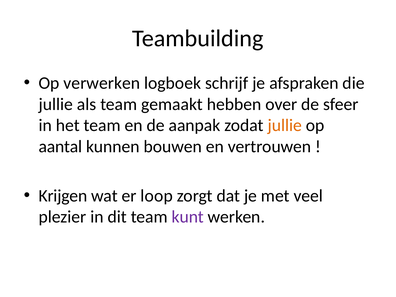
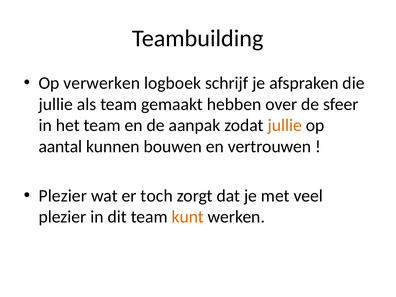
Krijgen at (63, 196): Krijgen -> Plezier
loop: loop -> toch
kunt colour: purple -> orange
